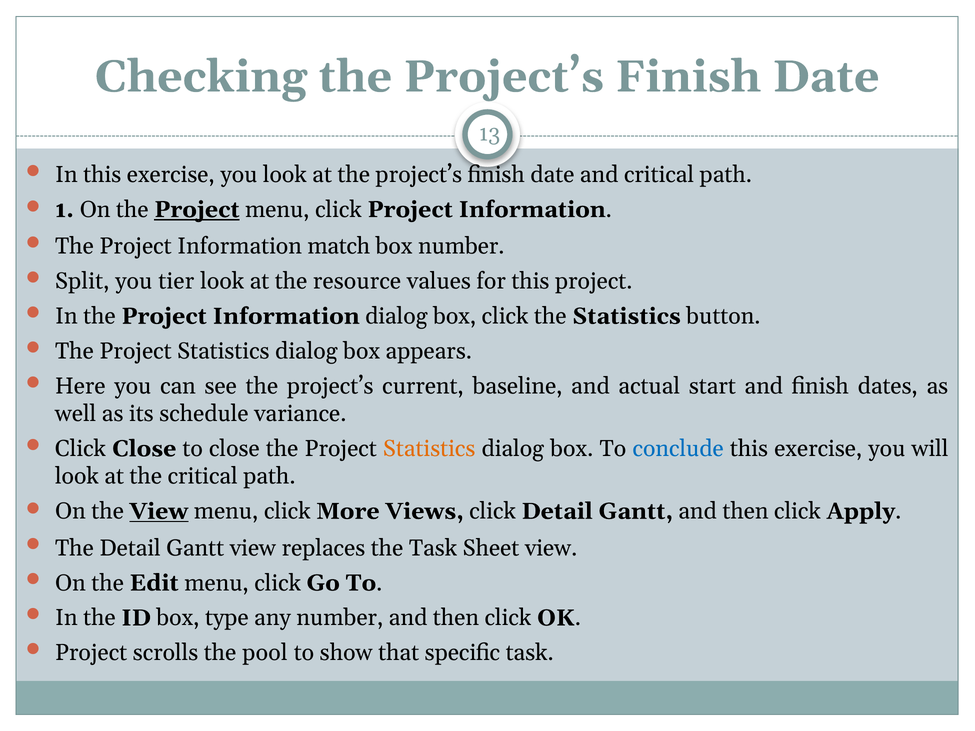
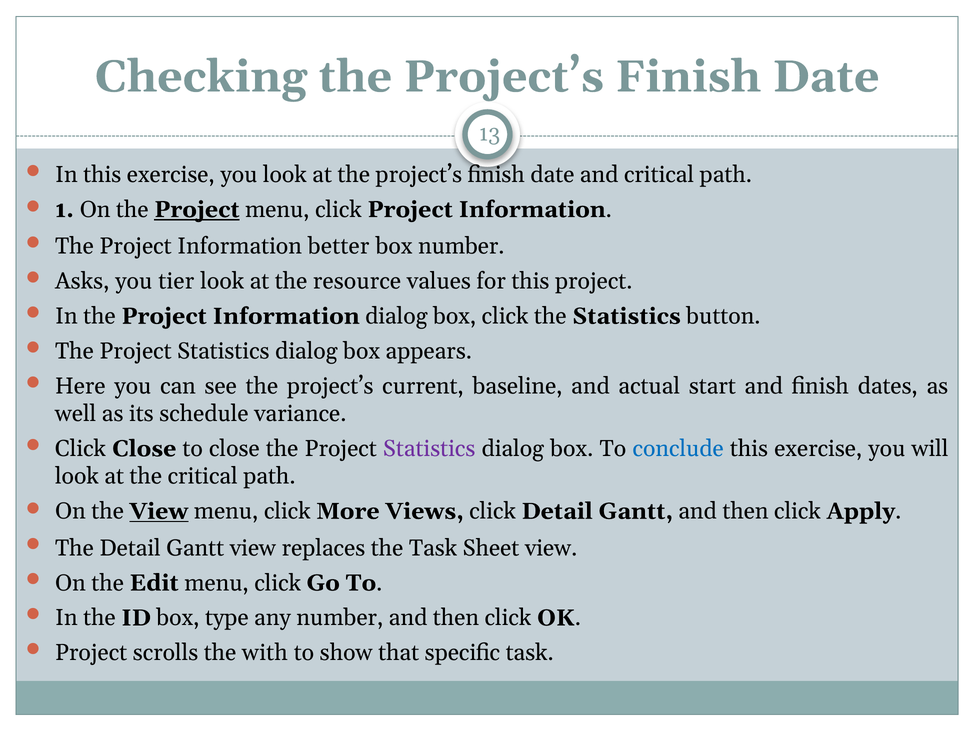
match: match -> better
Split: Split -> Asks
Statistics at (429, 449) colour: orange -> purple
pool: pool -> with
